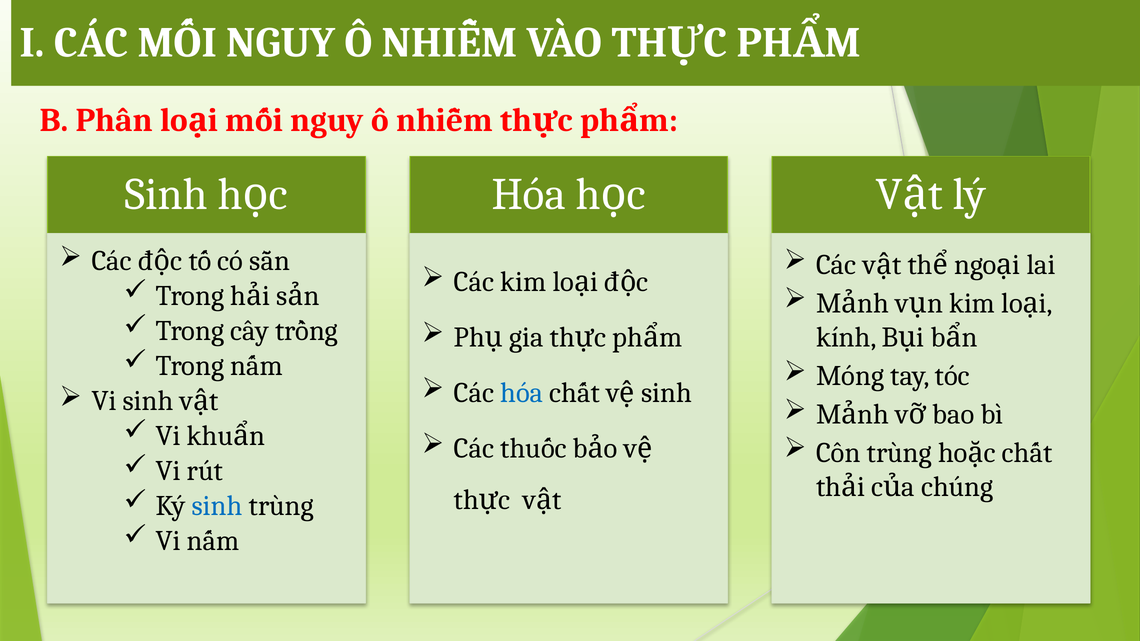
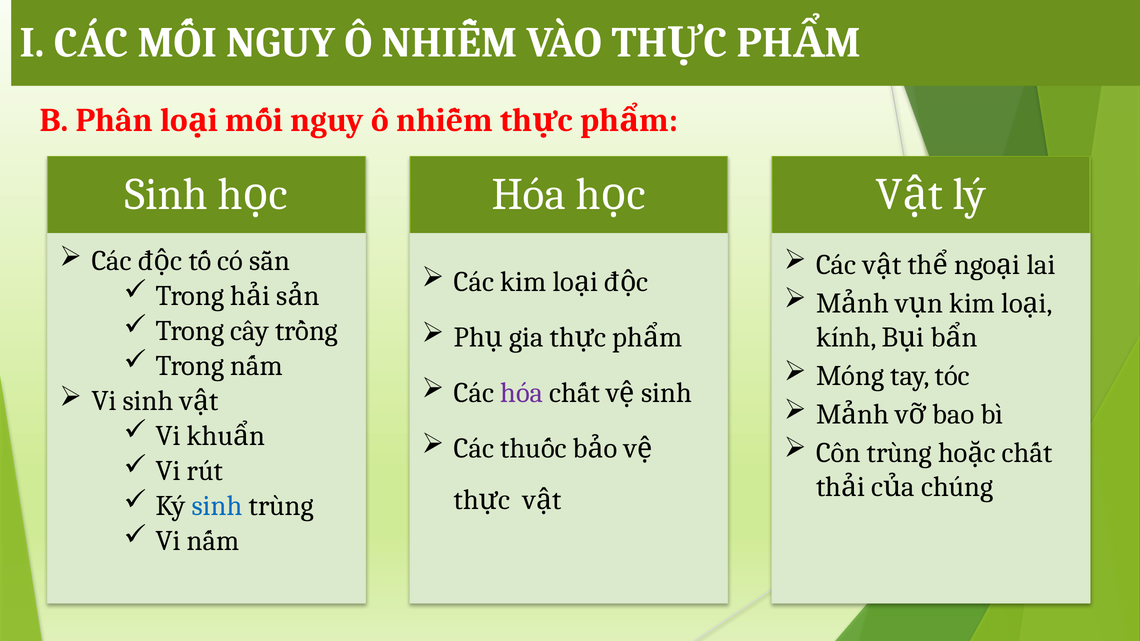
hóa at (522, 393) colour: blue -> purple
